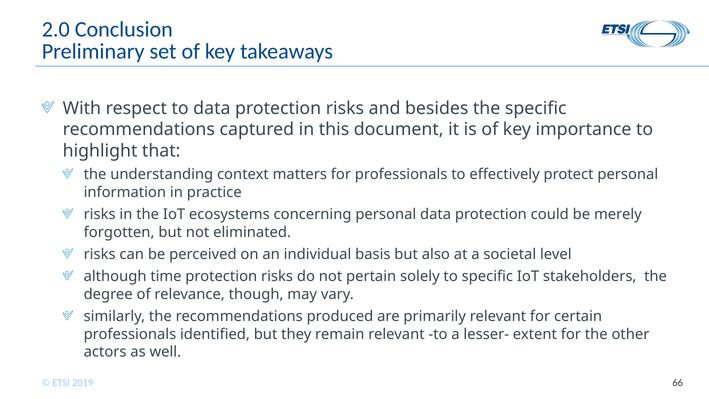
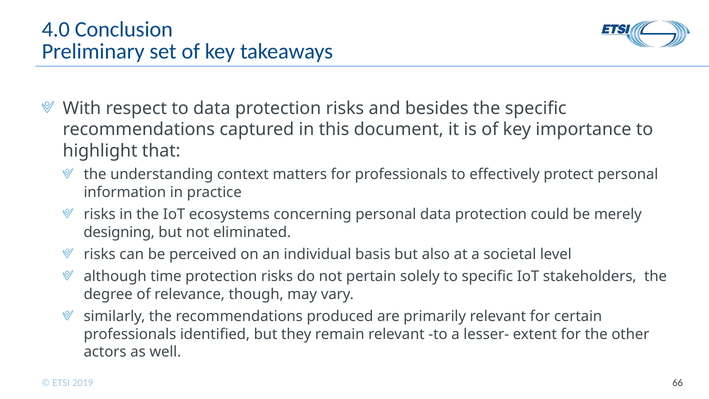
2.0: 2.0 -> 4.0
forgotten: forgotten -> designing
